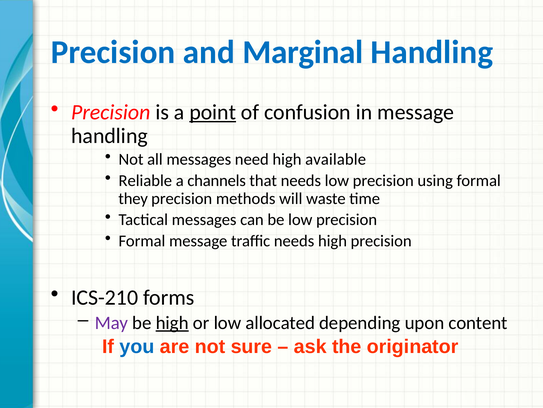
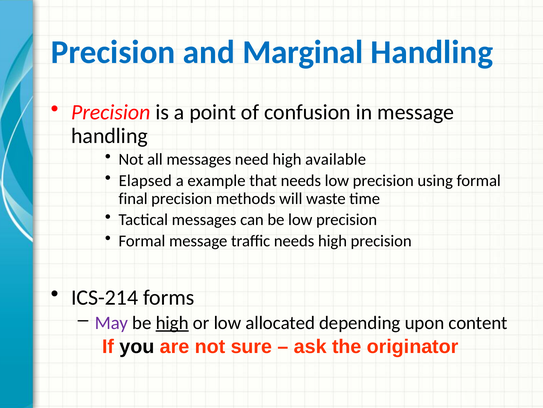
point underline: present -> none
Reliable: Reliable -> Elapsed
channels: channels -> example
they: they -> final
ICS-210: ICS-210 -> ICS-214
you colour: blue -> black
